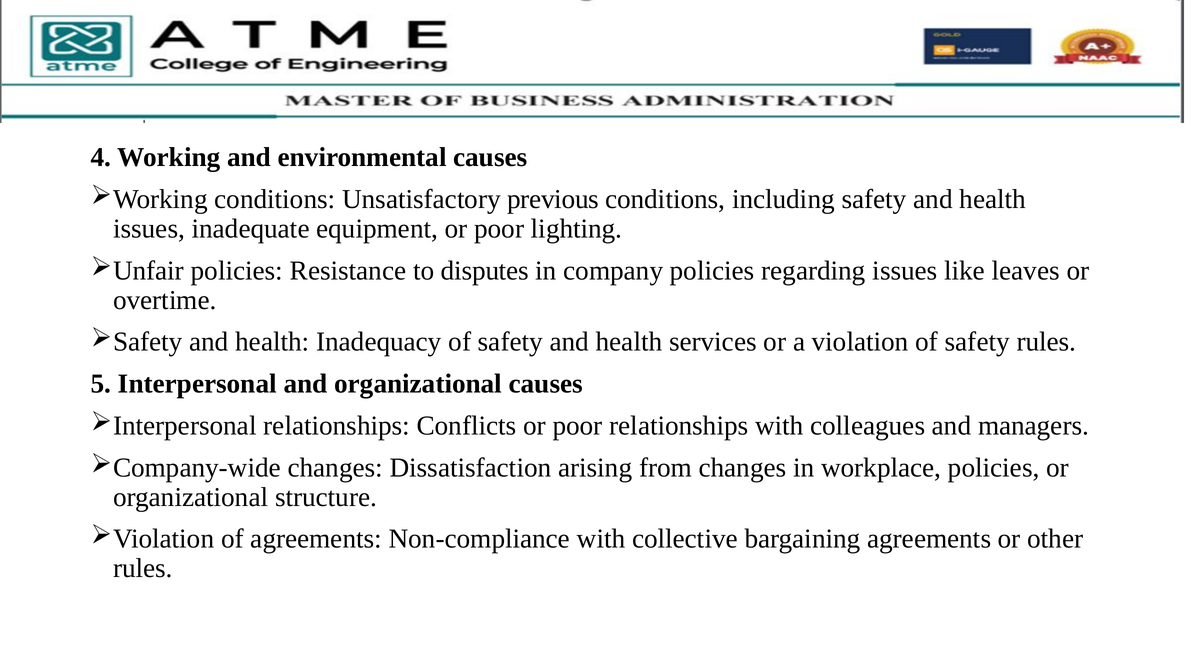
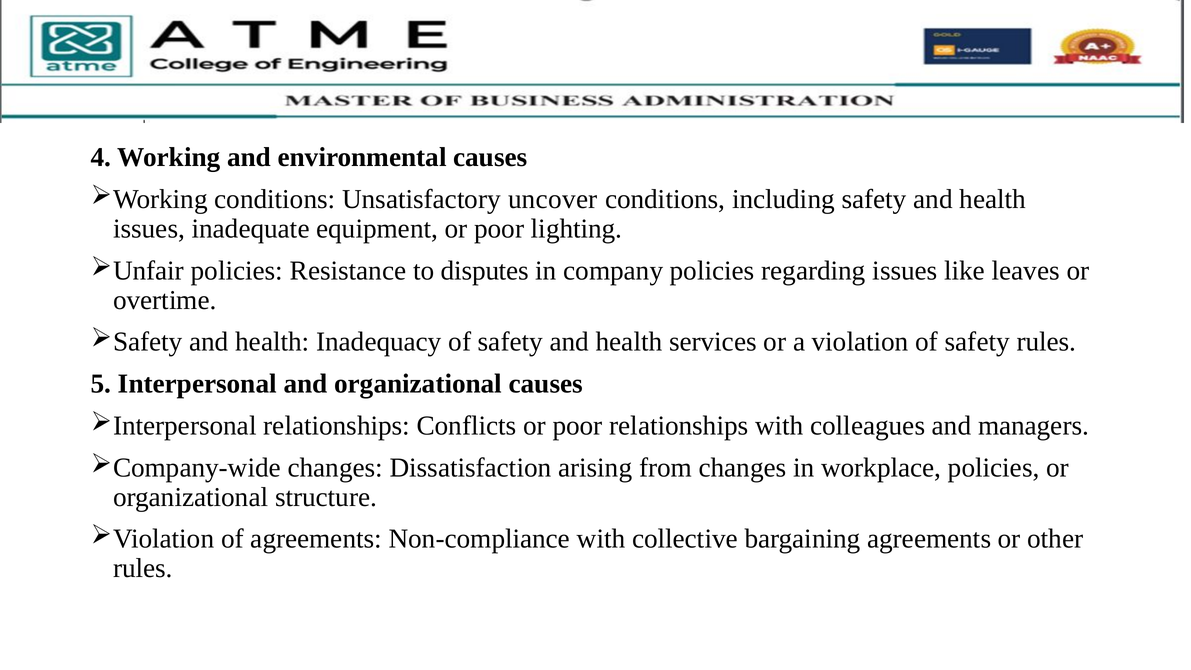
previous: previous -> uncover
